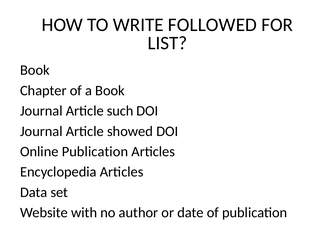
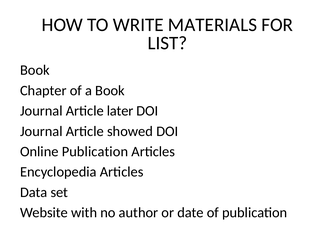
FOLLOWED: FOLLOWED -> MATERIALS
such: such -> later
